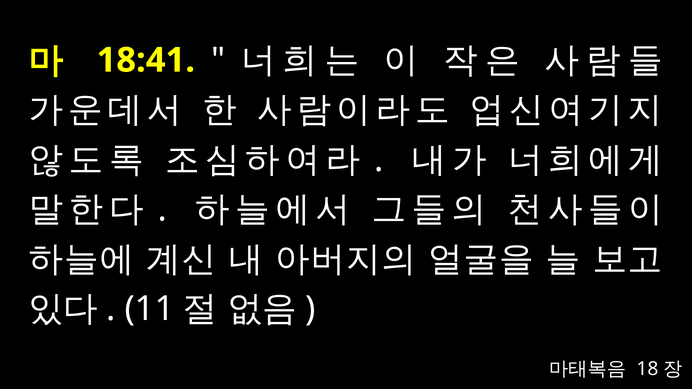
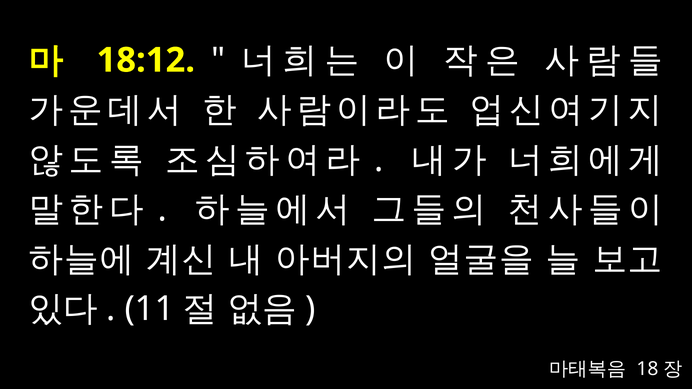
18:41: 18:41 -> 18:12
